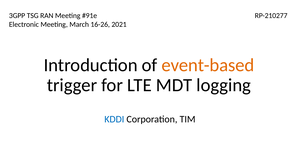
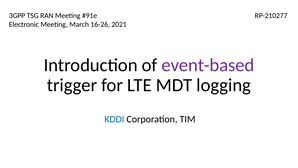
event-based colour: orange -> purple
